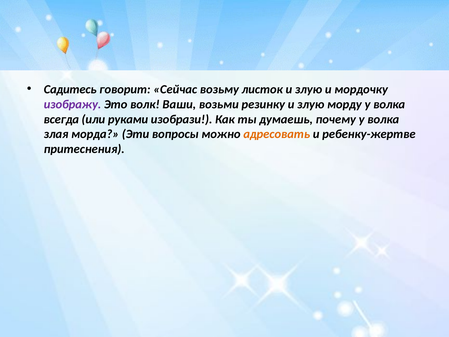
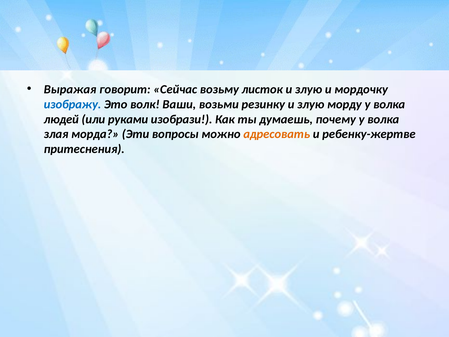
Садитесь: Садитесь -> Выражая
изображу colour: purple -> blue
всегда: всегда -> людей
